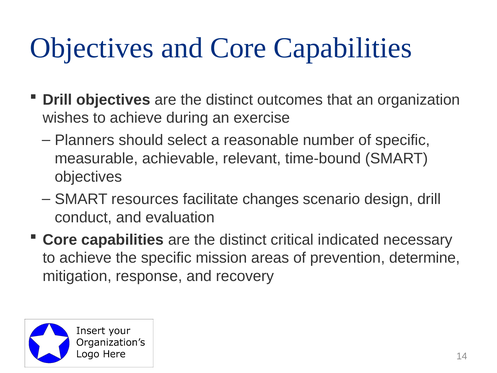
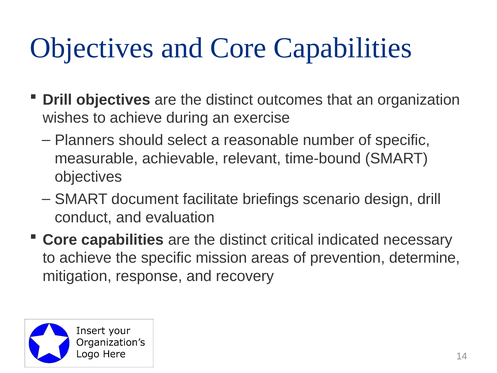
resources: resources -> document
changes: changes -> briefings
